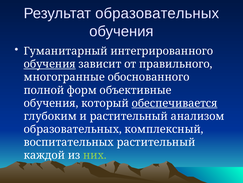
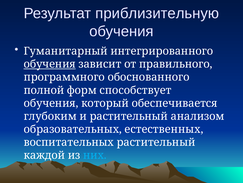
Результат образовательных: образовательных -> приблизительную
многогранные: многогранные -> программного
объективные: объективные -> способствует
обеспечивается underline: present -> none
комплексный: комплексный -> естественных
них colour: light green -> light blue
